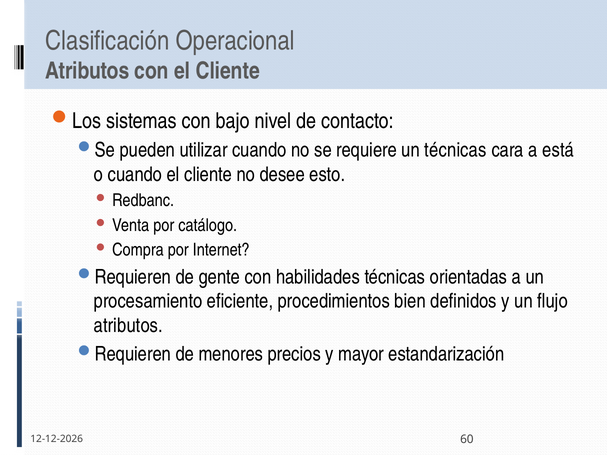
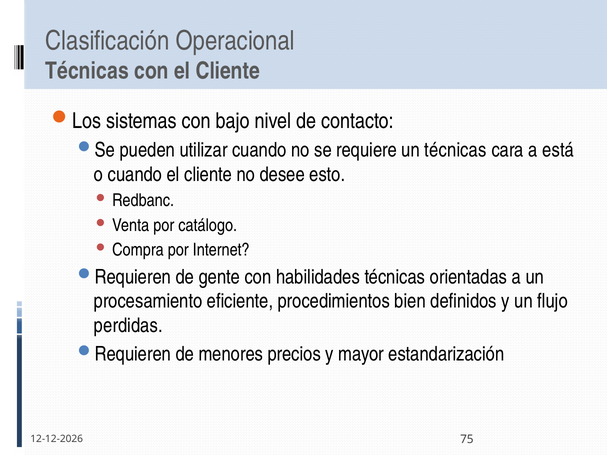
Atributos at (87, 71): Atributos -> Técnicas
atributos at (128, 326): atributos -> perdidas
60: 60 -> 75
